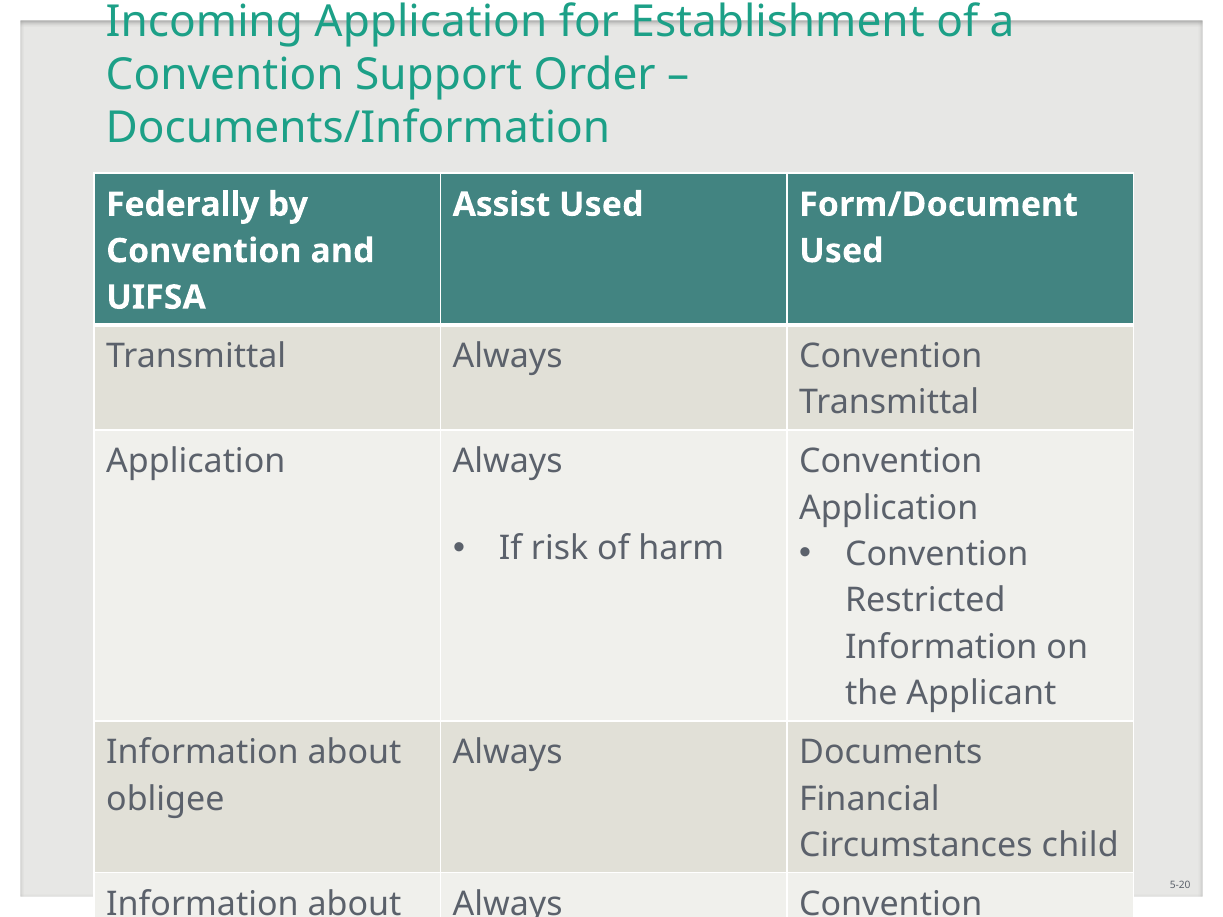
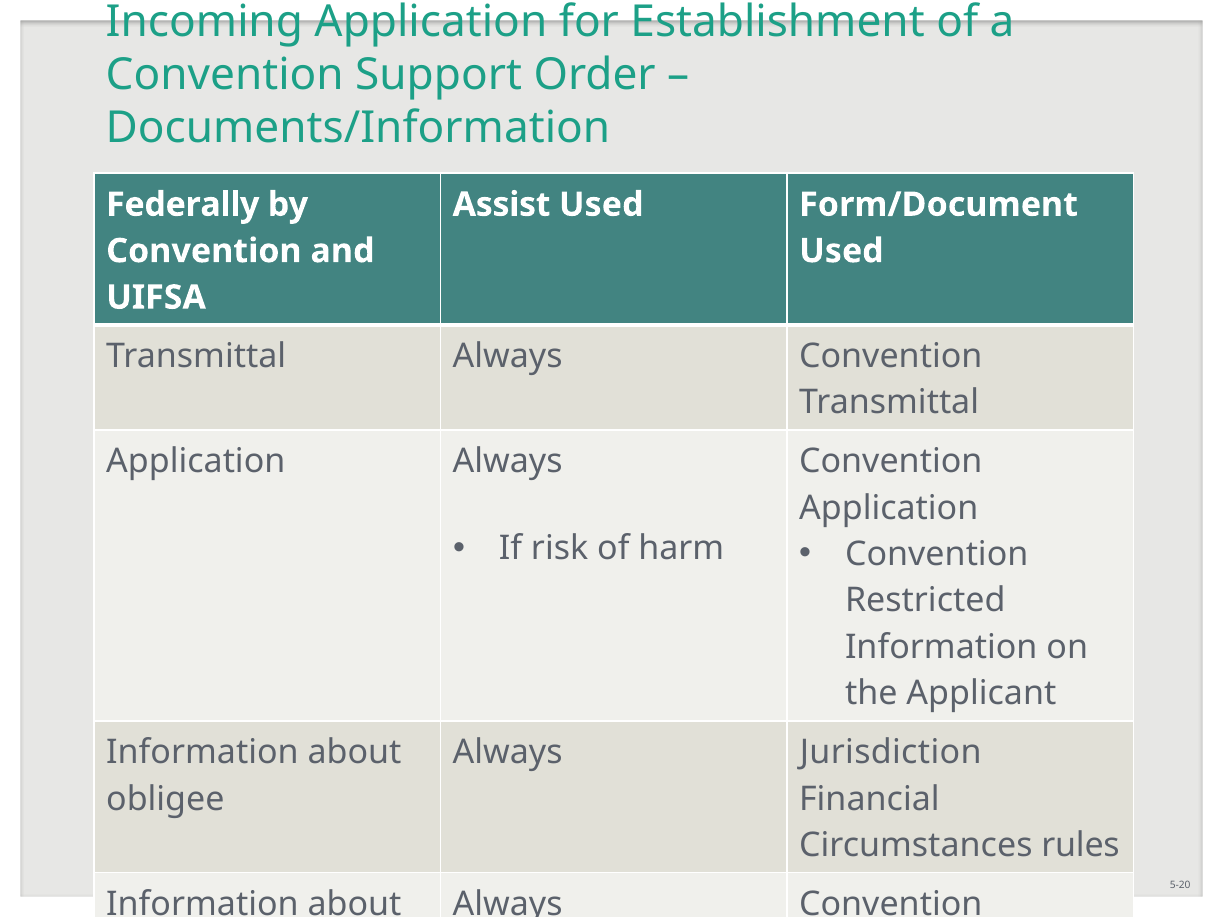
Documents: Documents -> Jurisdiction
child: child -> rules
